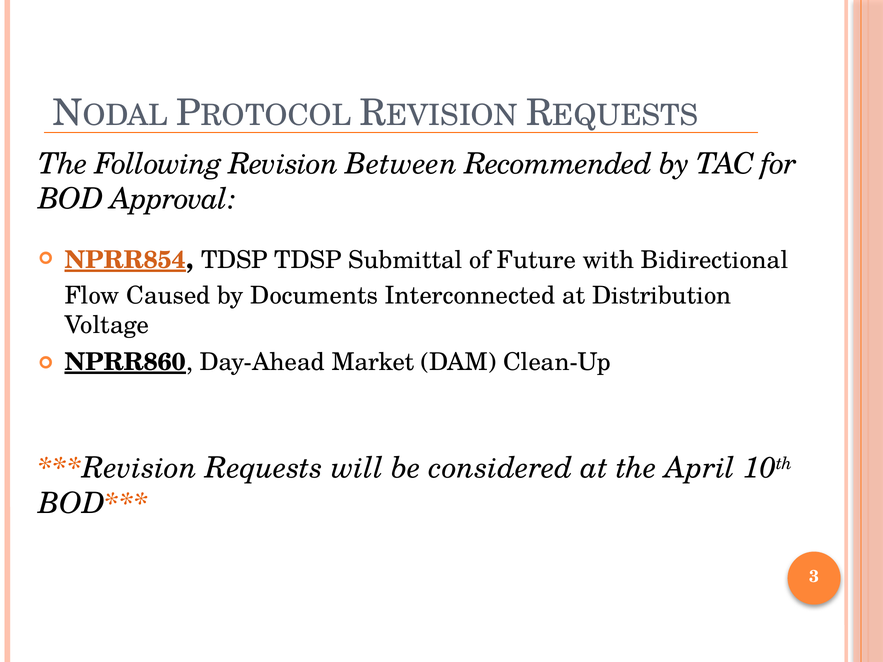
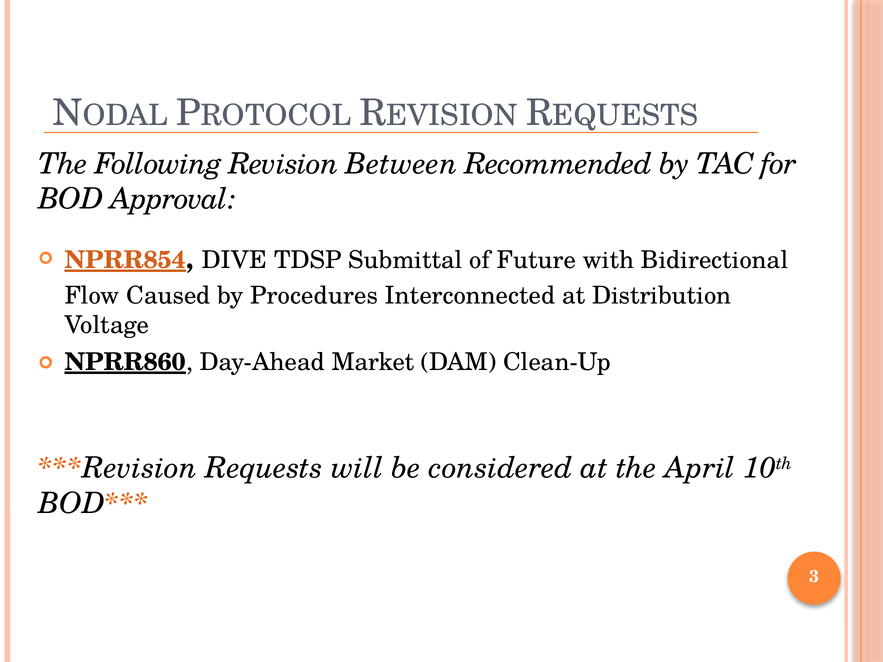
NPRR854 TDSP: TDSP -> DIVE
Documents: Documents -> Procedures
